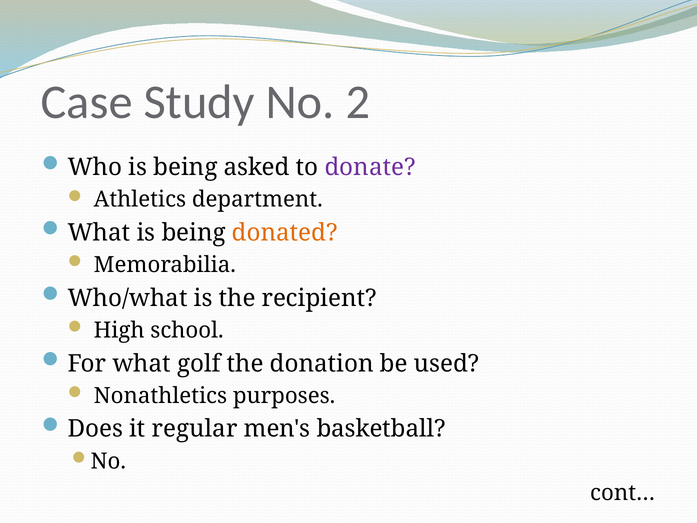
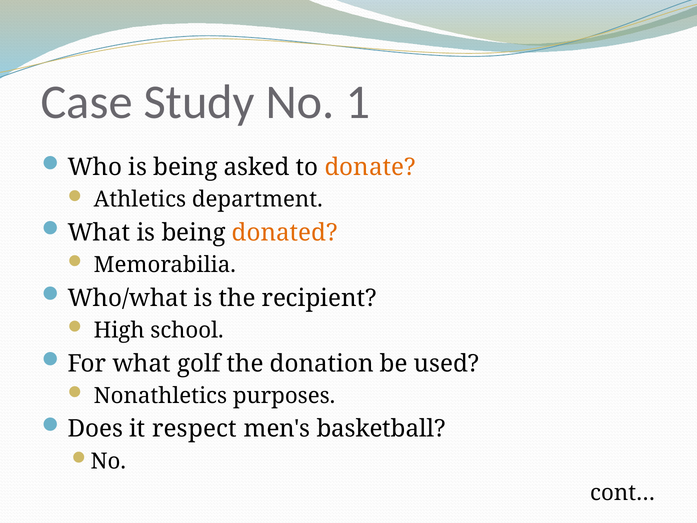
2: 2 -> 1
donate colour: purple -> orange
regular: regular -> respect
